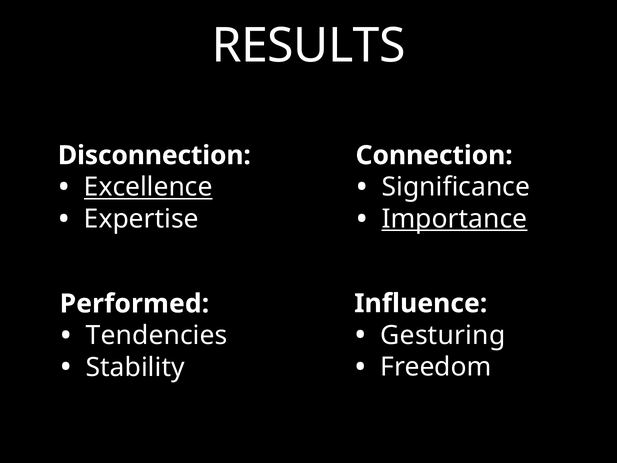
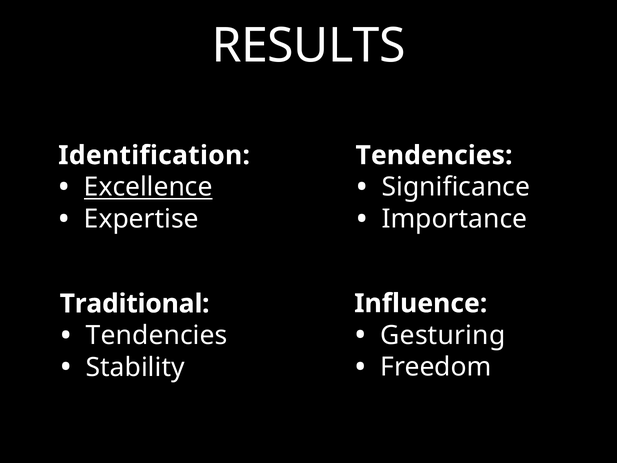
Disconnection: Disconnection -> Identification
Connection at (434, 155): Connection -> Tendencies
Importance underline: present -> none
Performed: Performed -> Traditional
